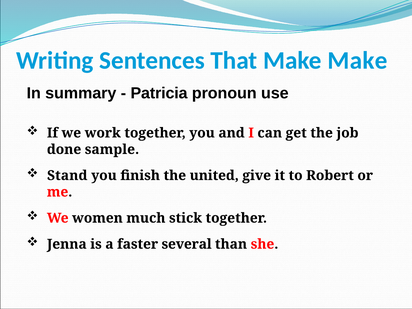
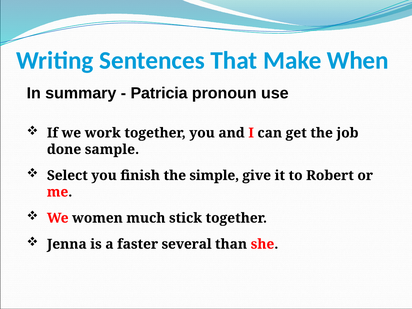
Make Make: Make -> When
Stand: Stand -> Select
united: united -> simple
